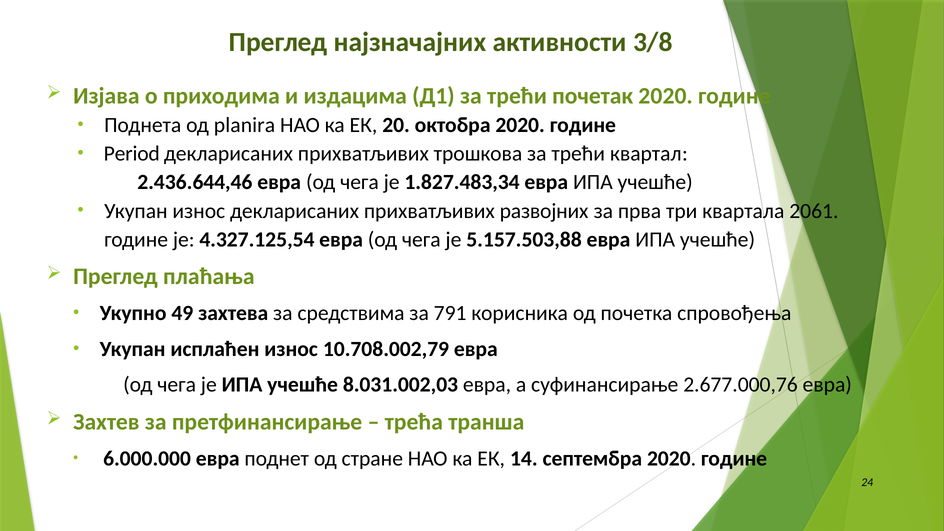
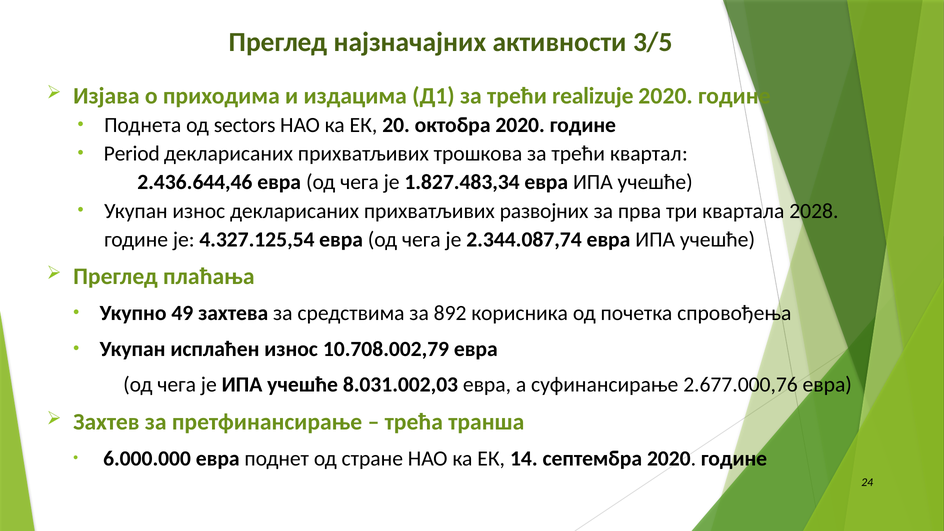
3/8: 3/8 -> 3/5
почетак: почетак -> realizuje
planira: planira -> sectors
2061: 2061 -> 2028
5.157.503,88: 5.157.503,88 -> 2.344.087,74
791: 791 -> 892
